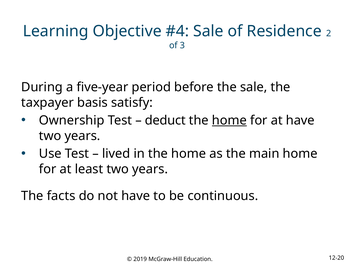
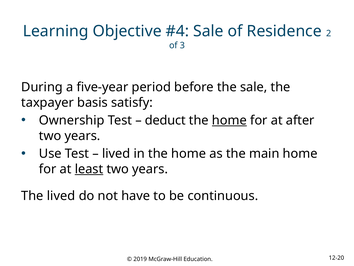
at have: have -> after
least underline: none -> present
The facts: facts -> lived
